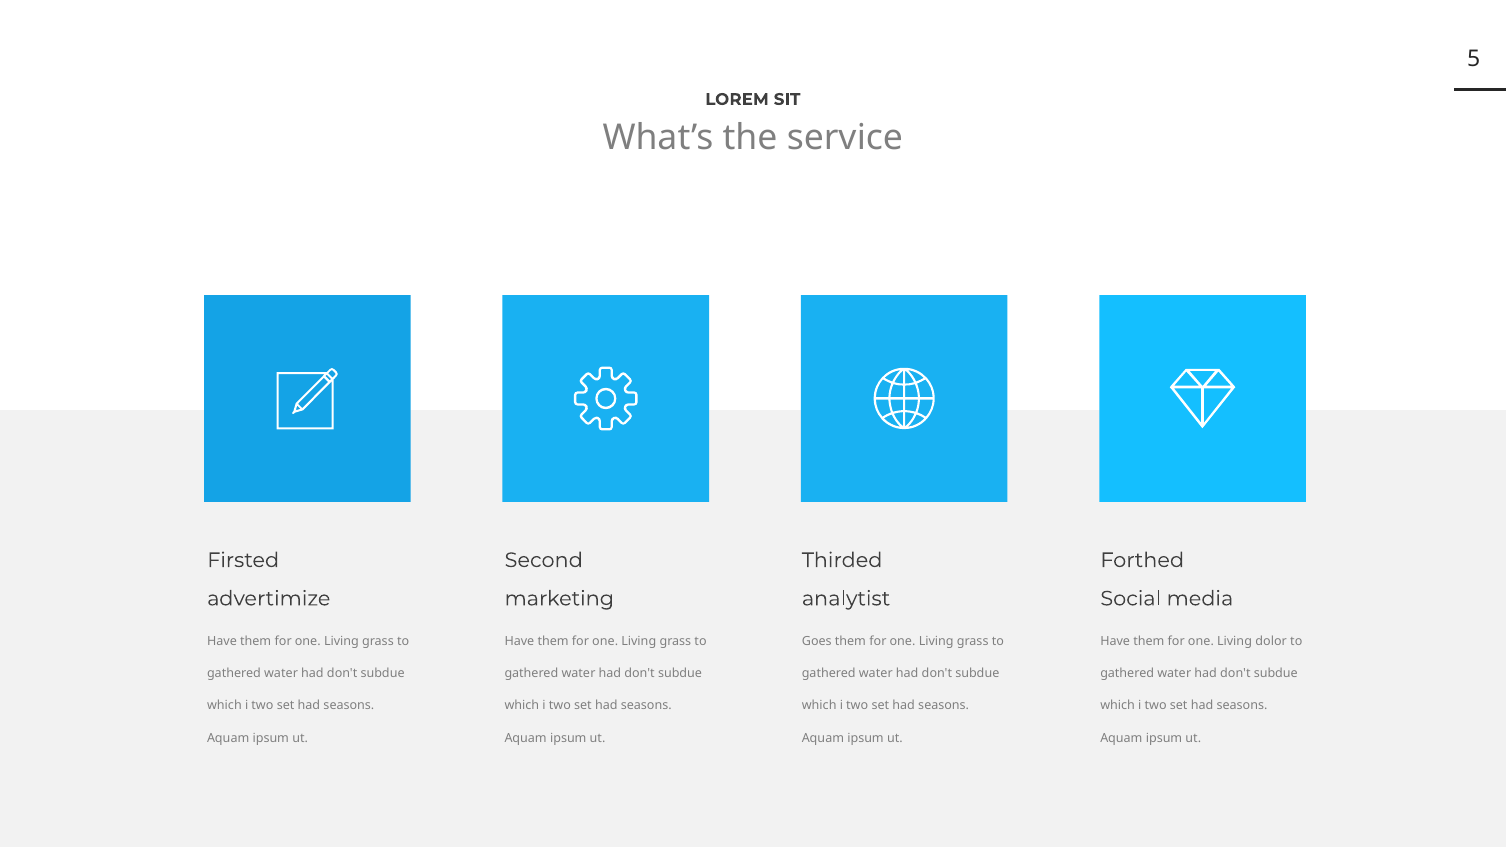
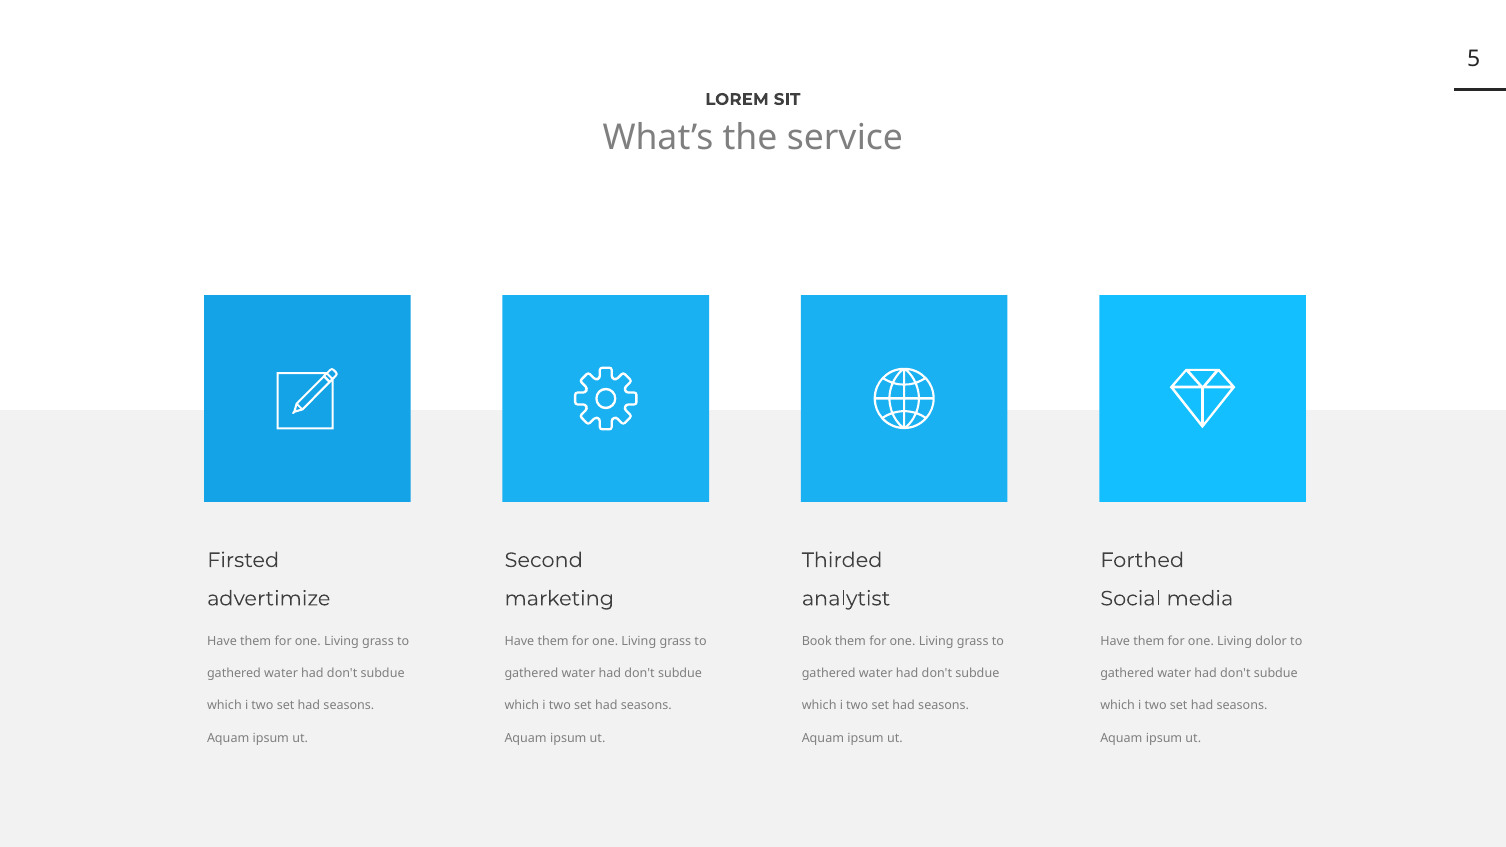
Goes: Goes -> Book
